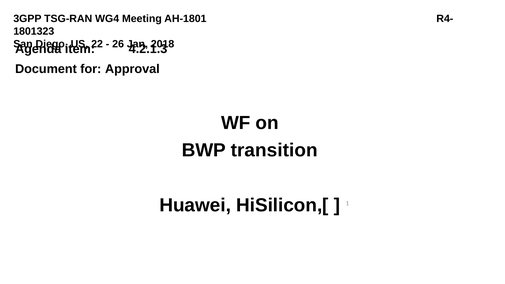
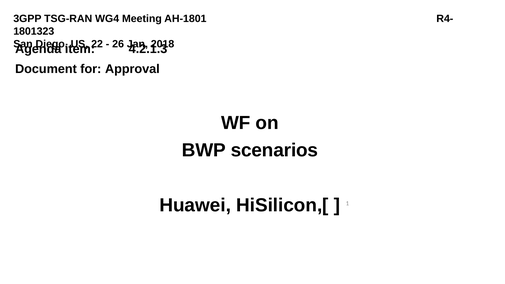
transition: transition -> scenarios
